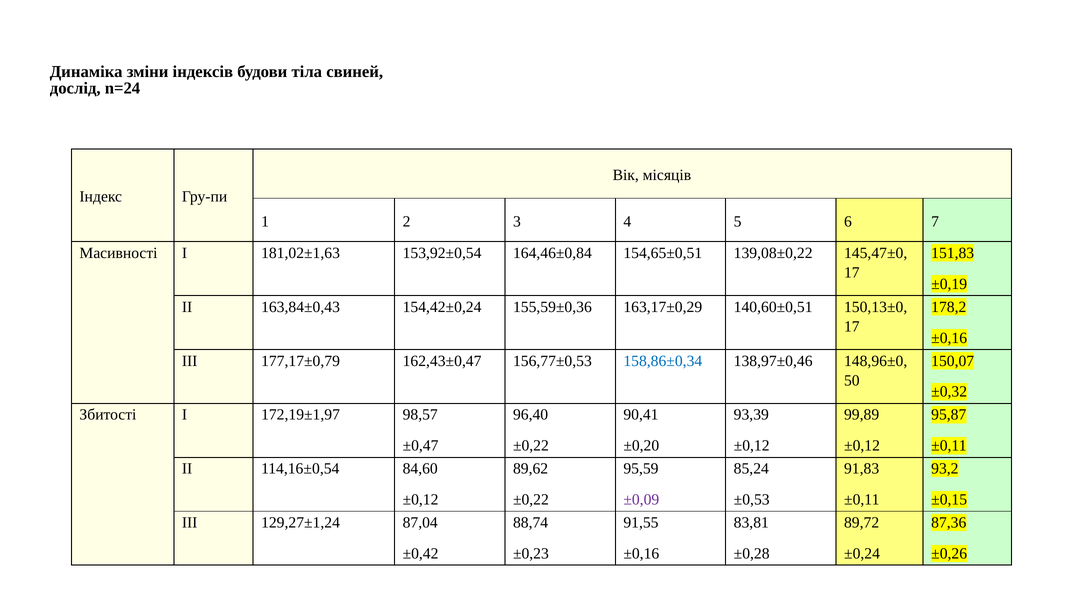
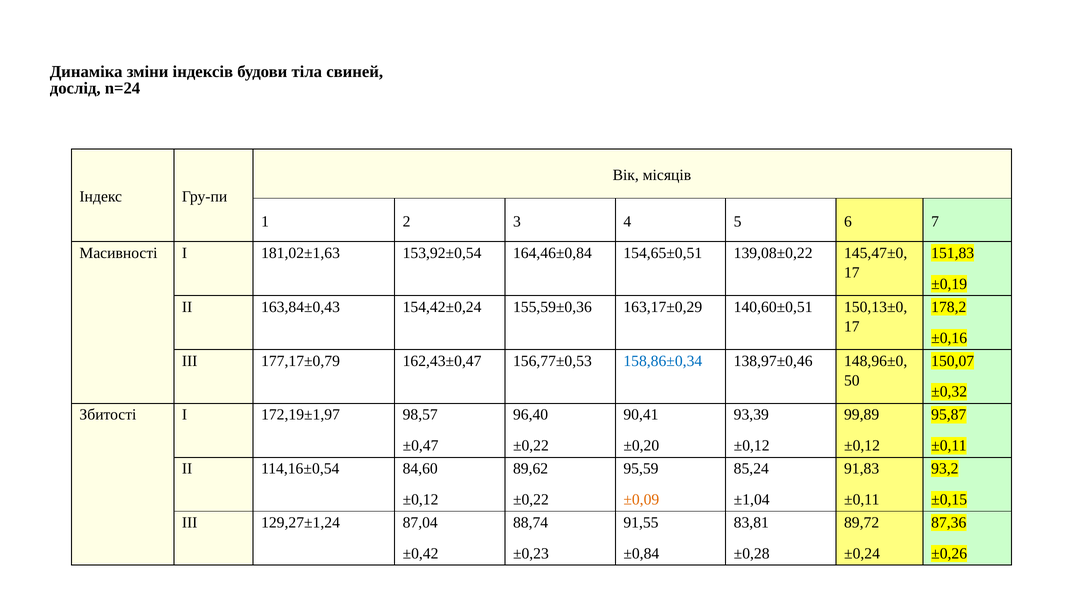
±0,09 colour: purple -> orange
±0,53: ±0,53 -> ±1,04
±0,16 at (641, 553): ±0,16 -> ±0,84
